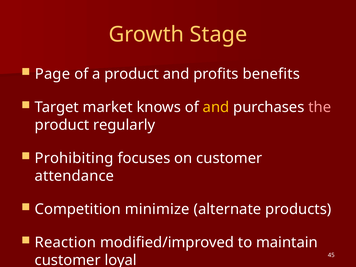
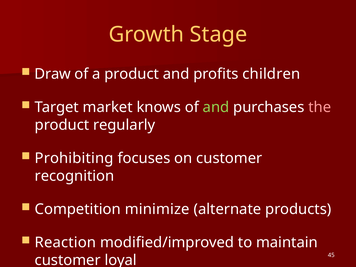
Page: Page -> Draw
benefits: benefits -> children
and at (216, 107) colour: yellow -> light green
attendance: attendance -> recognition
